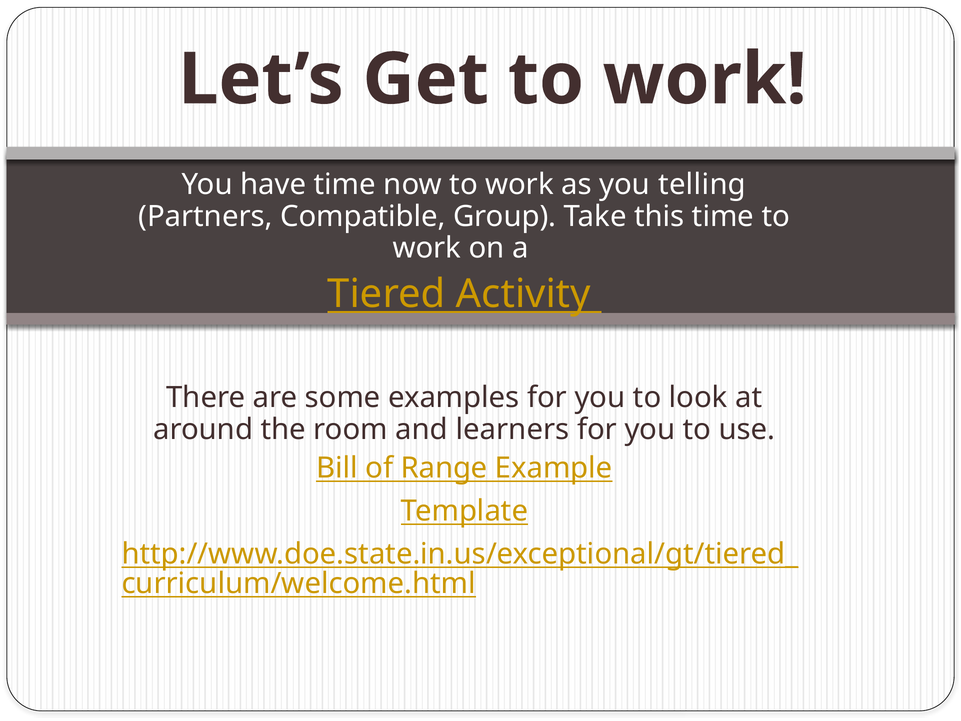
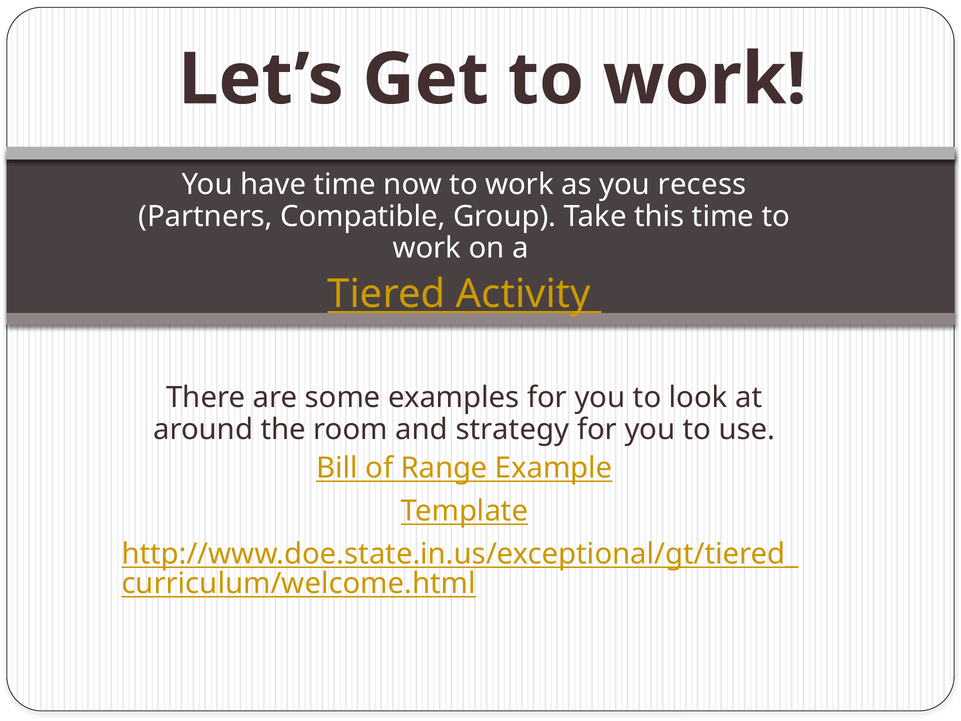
telling: telling -> recess
learners: learners -> strategy
